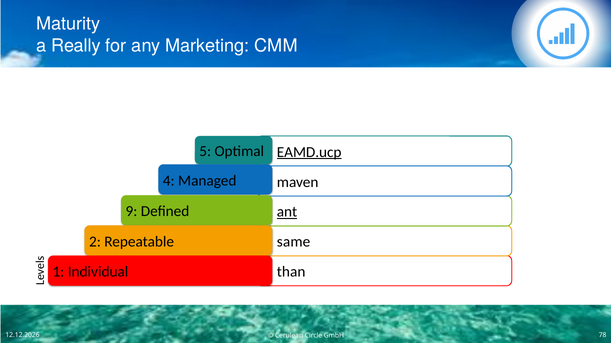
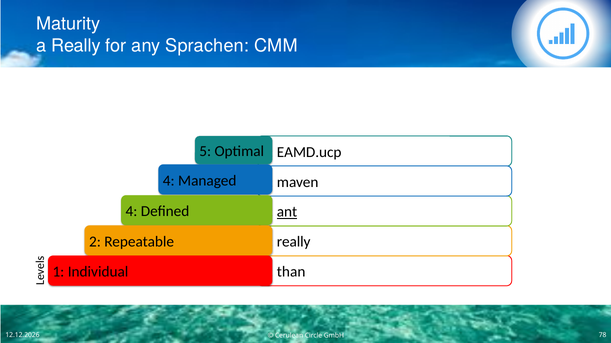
Marketing: Marketing -> Sprachen
EAMD.ucp underline: present -> none
9 at (131, 212): 9 -> 4
same at (294, 242): same -> really
